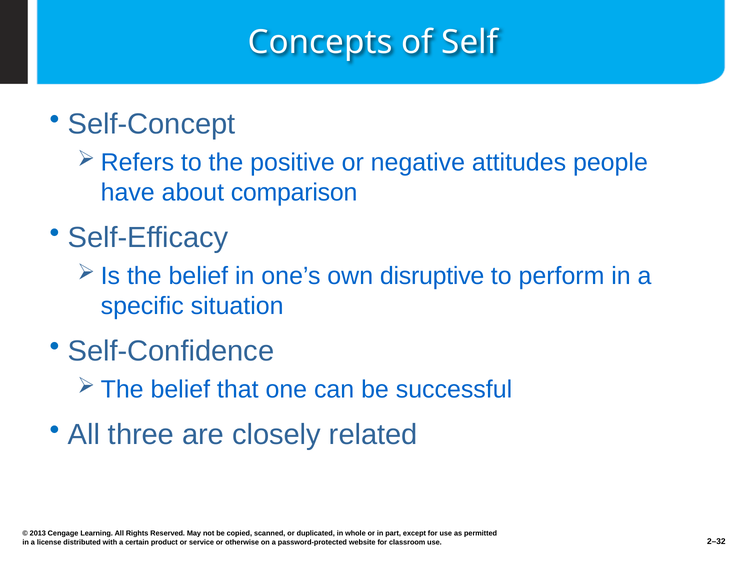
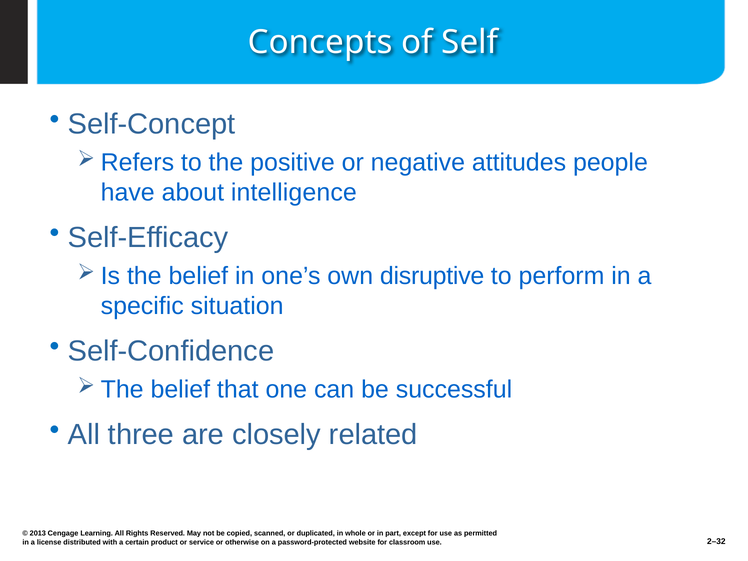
comparison: comparison -> intelligence
